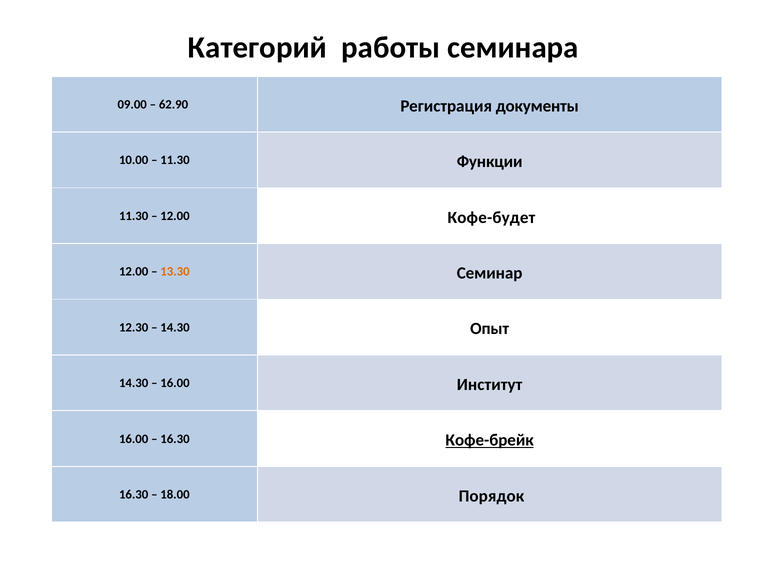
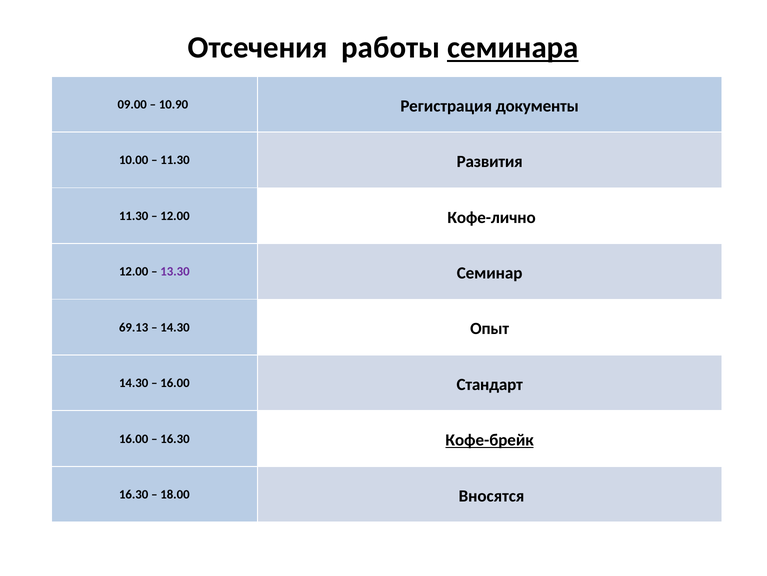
Категорий: Категорий -> Отсечения
семинара underline: none -> present
62.90: 62.90 -> 10.90
Функции: Функции -> Развития
Кофе-будет: Кофе-будет -> Кофе-лично
13.30 colour: orange -> purple
12.30: 12.30 -> 69.13
Институт: Институт -> Стандарт
Порядок: Порядок -> Вносятся
